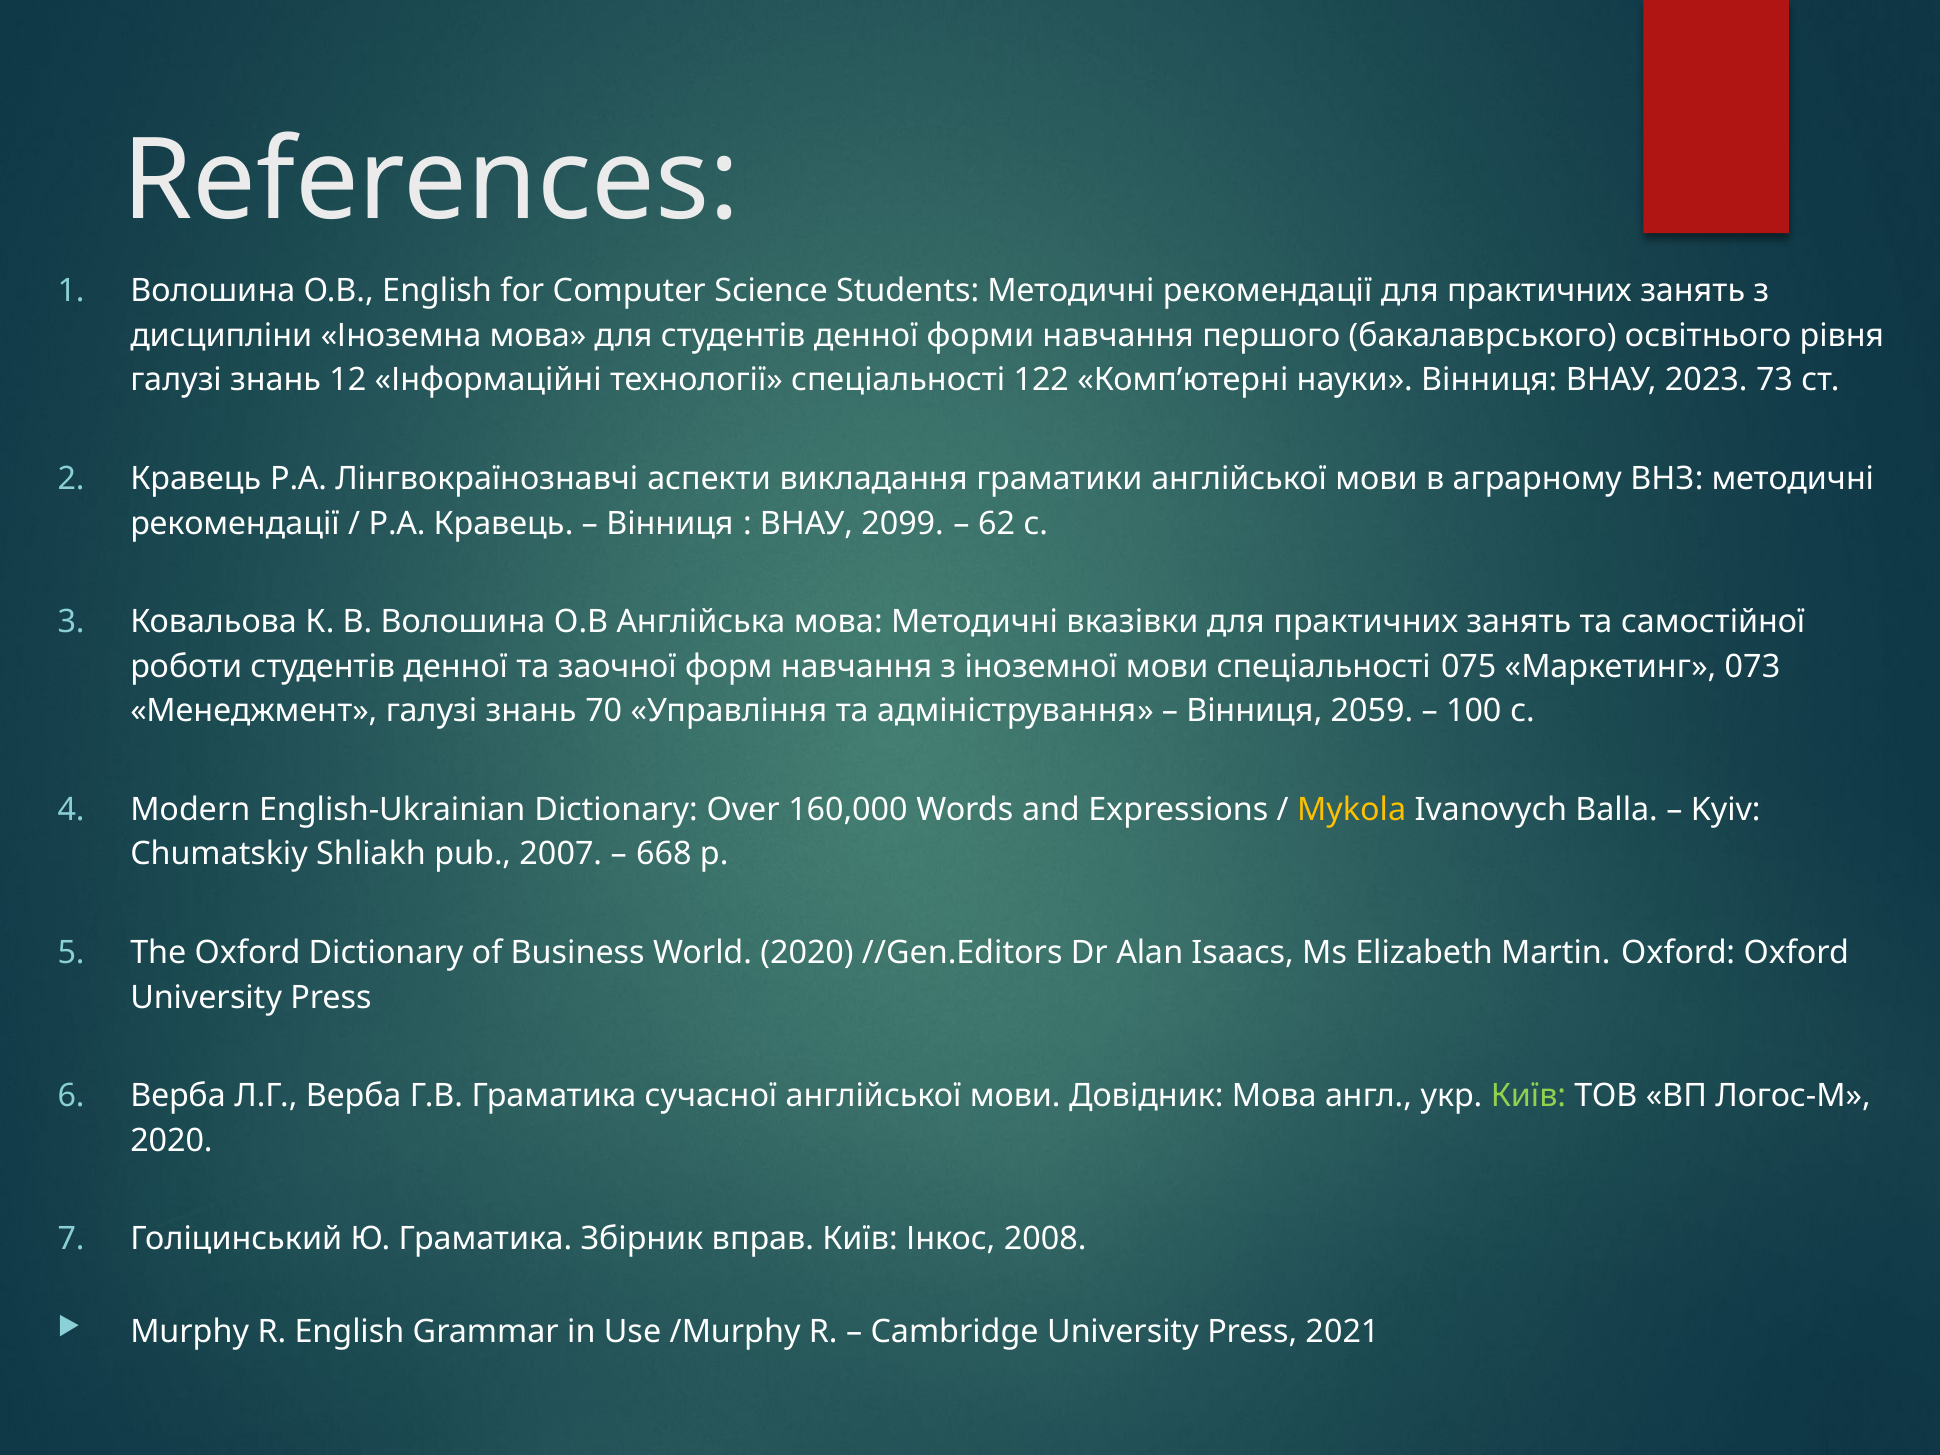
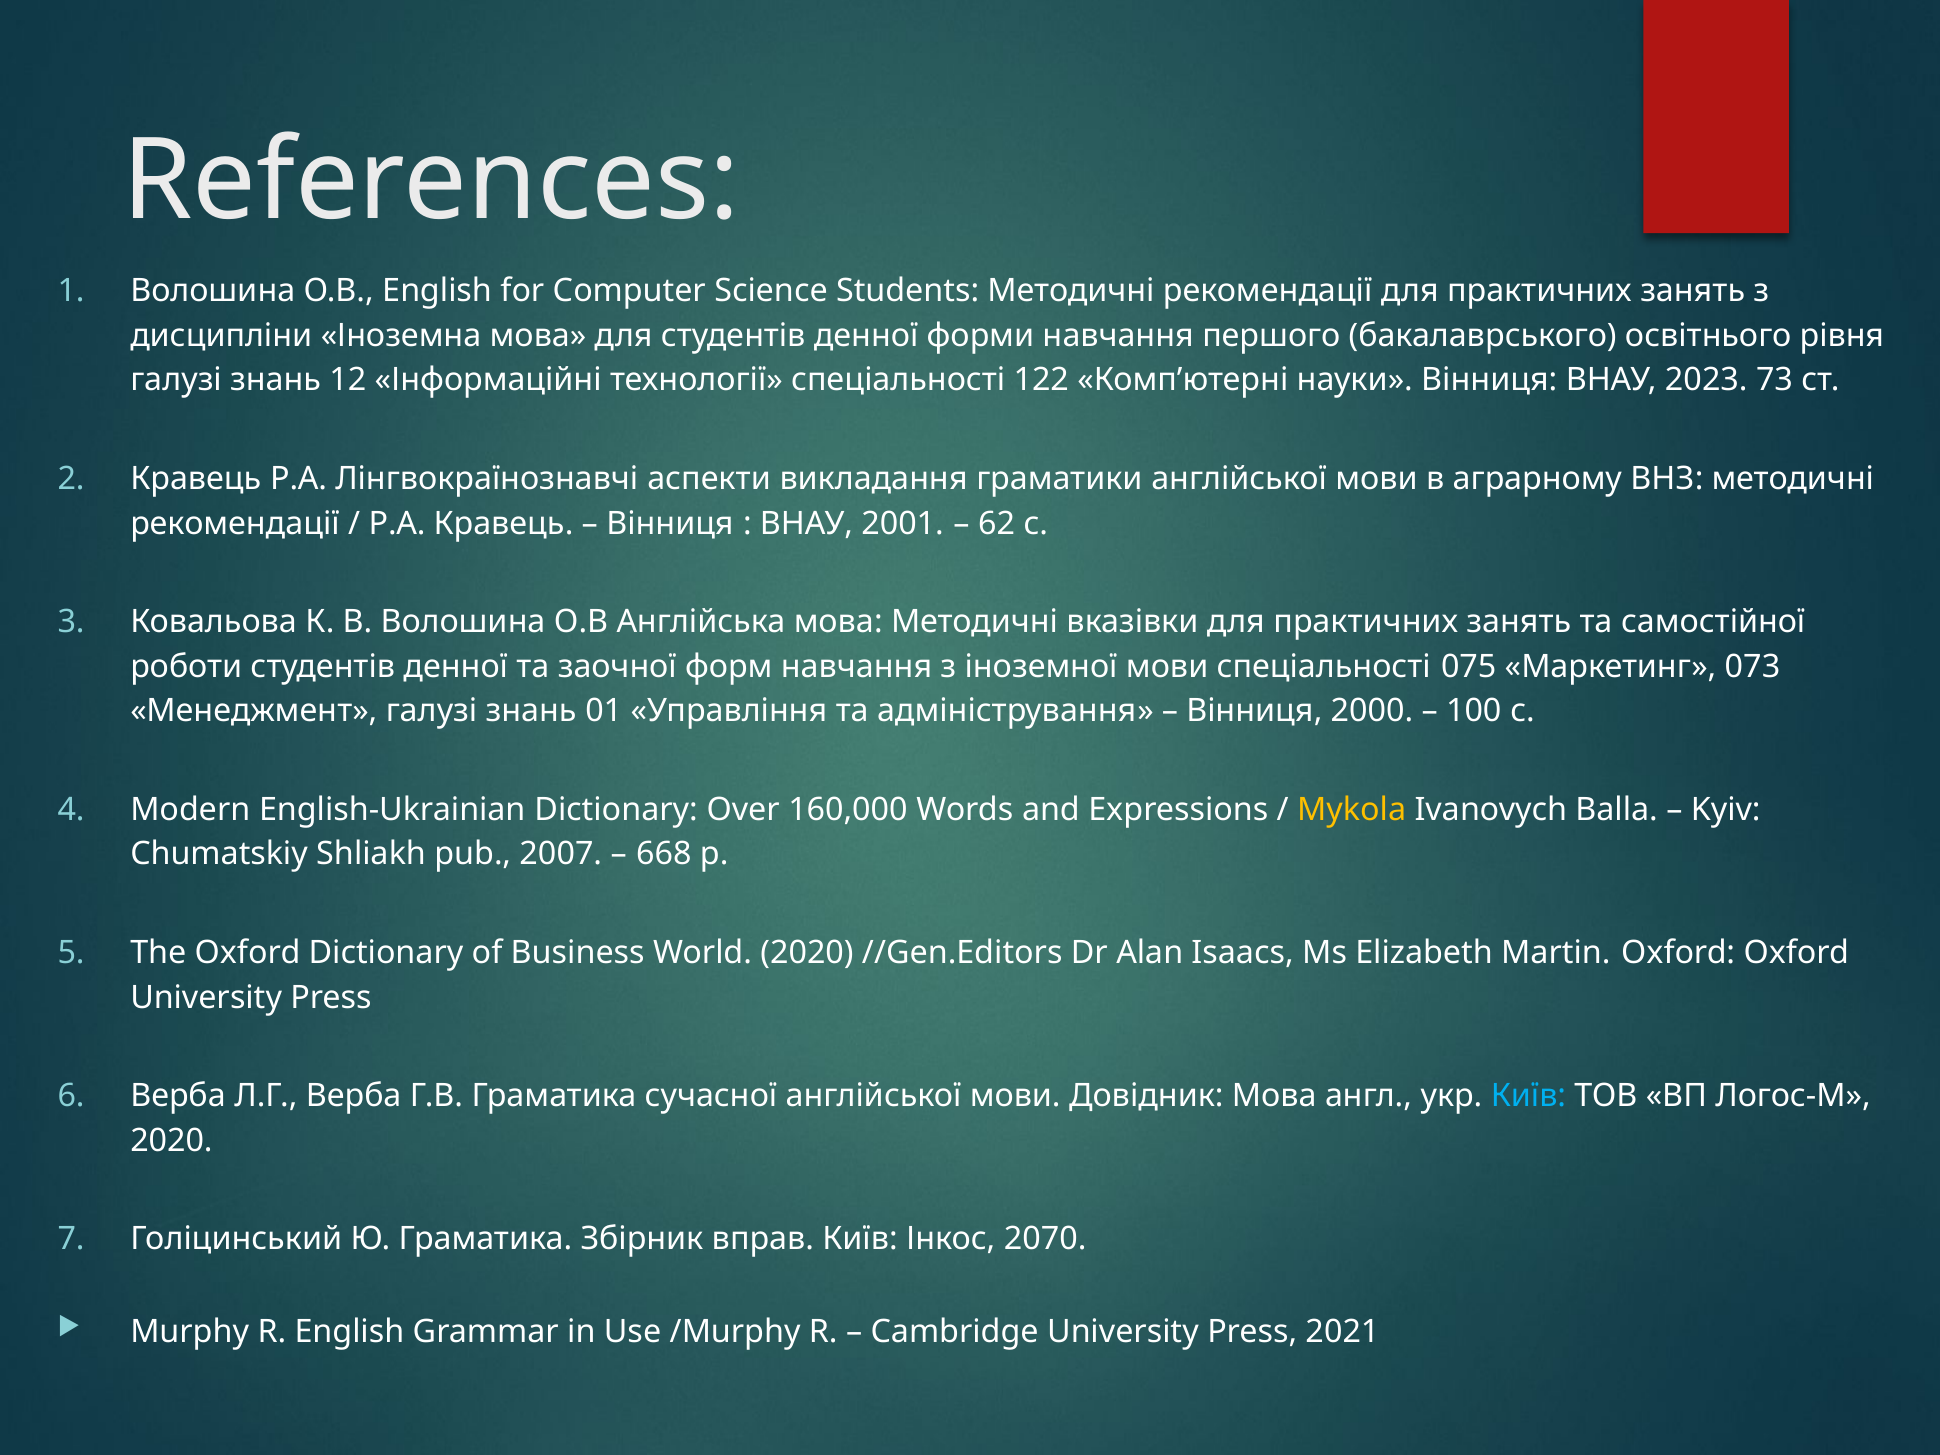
2099: 2099 -> 2001
70: 70 -> 01
2059: 2059 -> 2000
Київ at (1528, 1096) colour: light green -> light blue
2008: 2008 -> 2070
